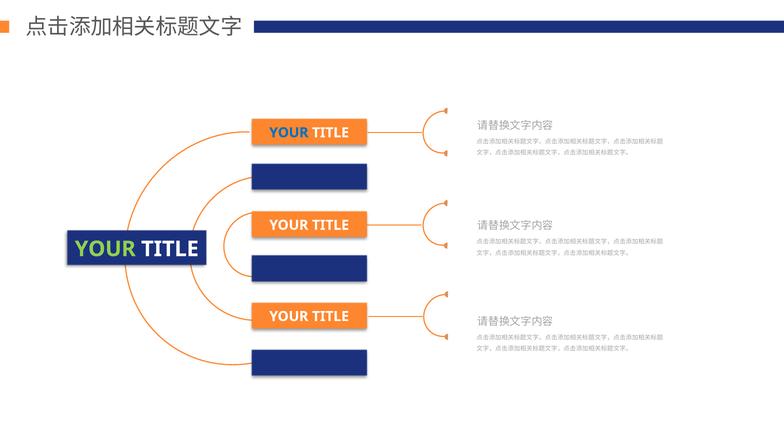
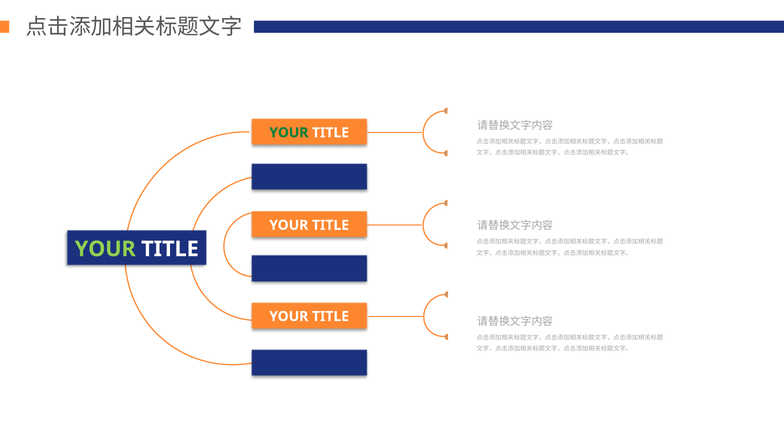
YOUR at (289, 133) colour: blue -> green
